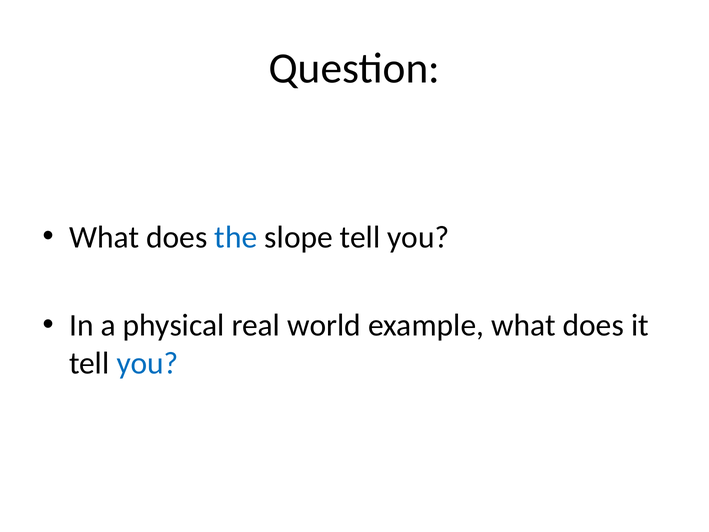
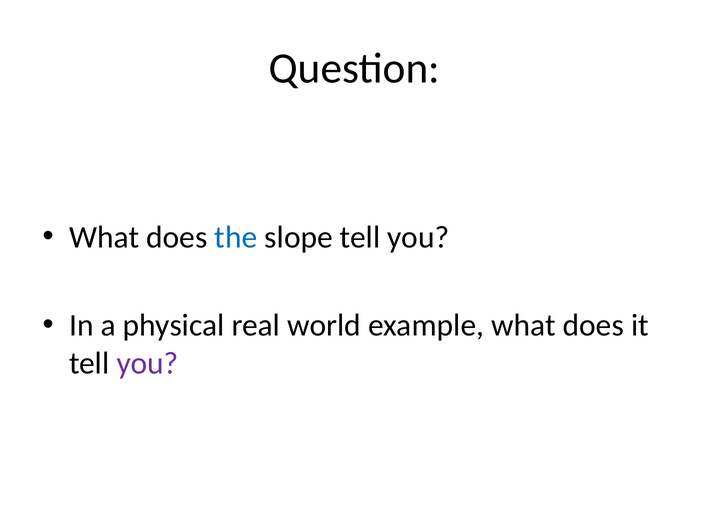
you at (147, 363) colour: blue -> purple
